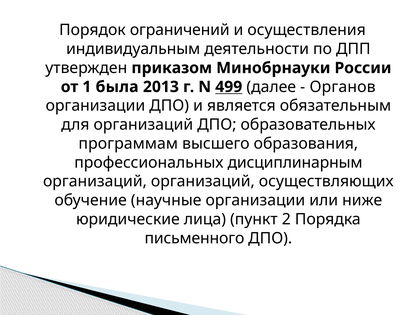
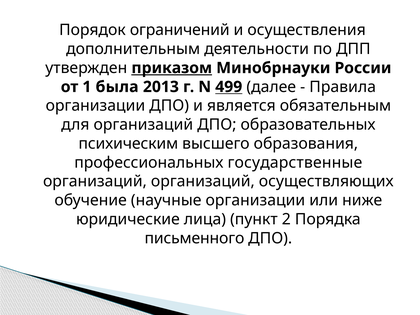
индивидуальным: индивидуальным -> дополнительным
приказом underline: none -> present
Органов: Органов -> Правила
программам: программам -> психическим
дисциплинарным: дисциплинарным -> государственные
